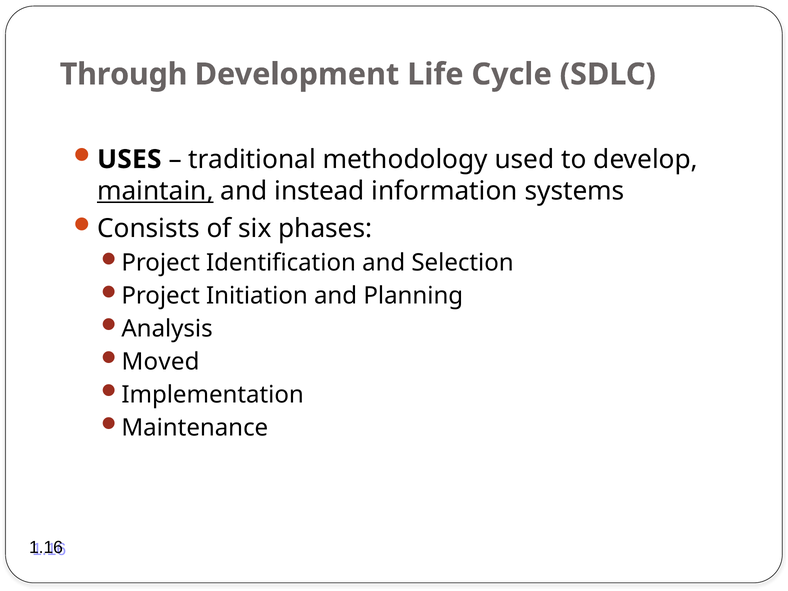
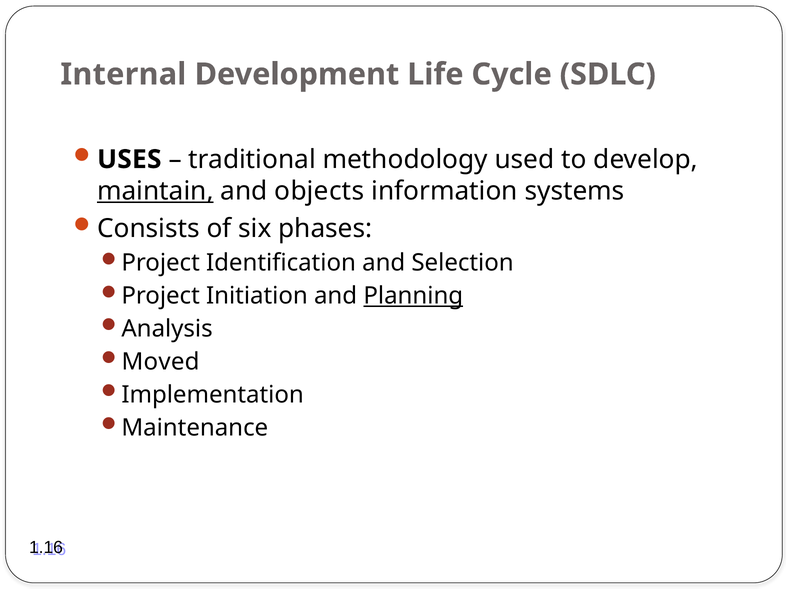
Through: Through -> Internal
instead: instead -> objects
Planning underline: none -> present
